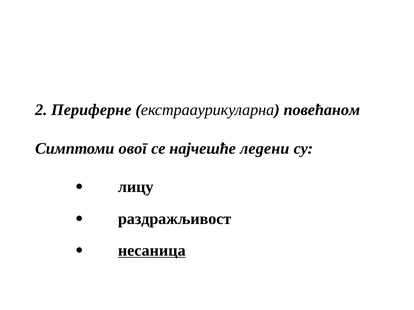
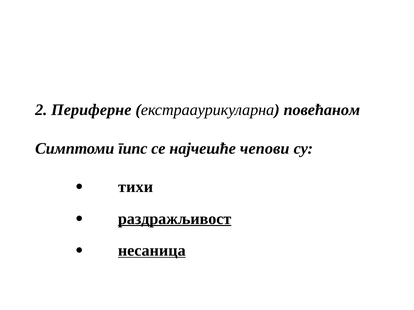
овог: овог -> гипс
ледени: ледени -> чепови
лицу: лицу -> тихи
раздражљивост underline: none -> present
